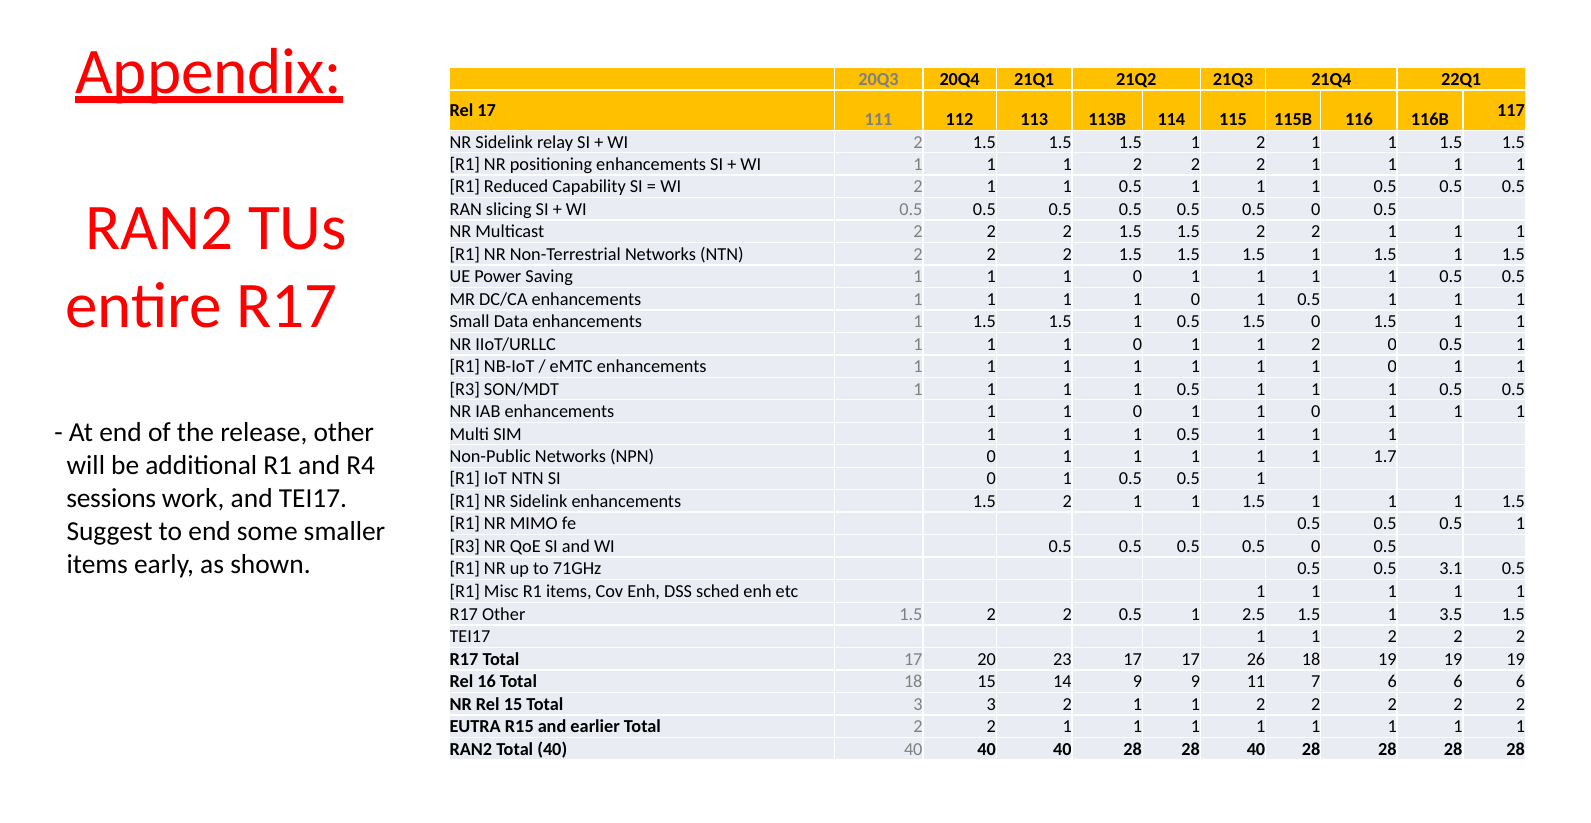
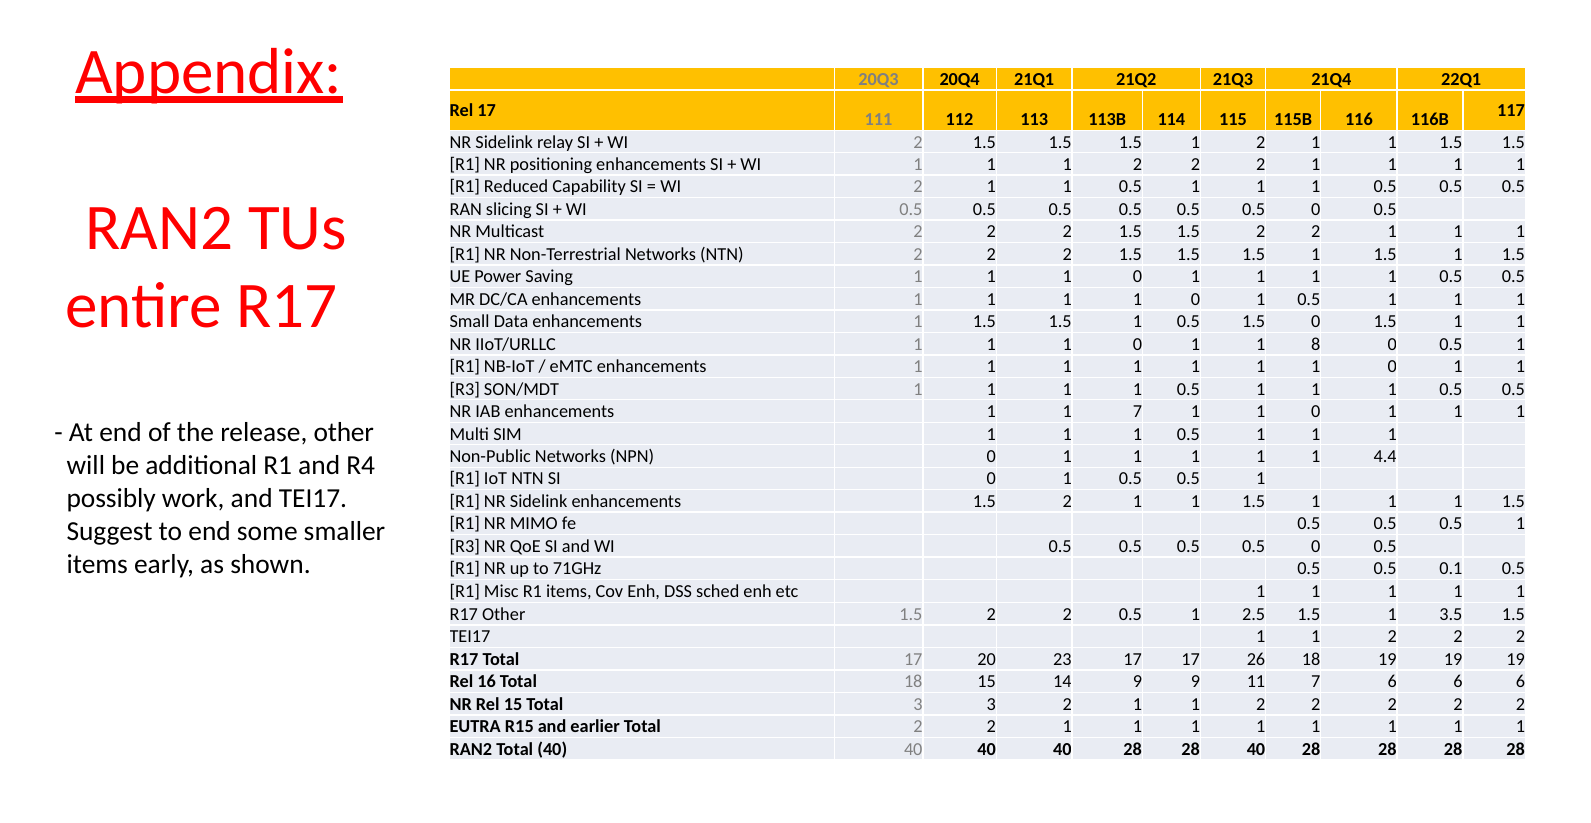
0 1 1 2: 2 -> 8
enhancements 1 1 0: 0 -> 7
1.7: 1.7 -> 4.4
sessions: sessions -> possibly
3.1: 3.1 -> 0.1
